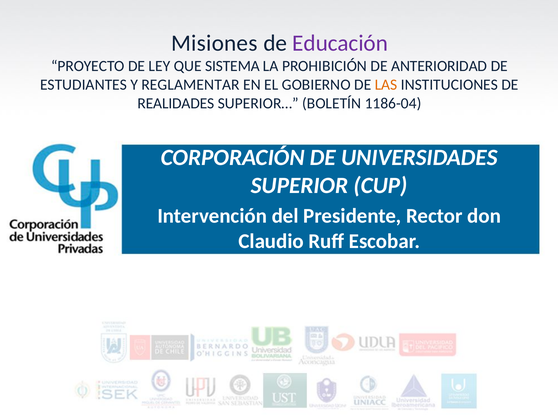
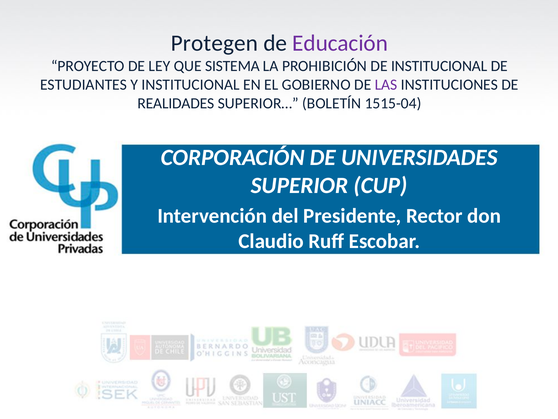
Misiones: Misiones -> Protegen
DE ANTERIORIDAD: ANTERIORIDAD -> INSTITUCIONAL
Y REGLAMENTAR: REGLAMENTAR -> INSTITUCIONAL
LAS colour: orange -> purple
1186-04: 1186-04 -> 1515-04
